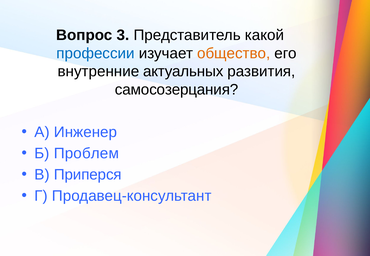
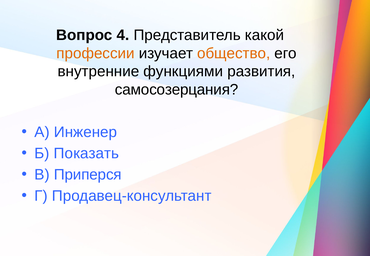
3: 3 -> 4
профессии colour: blue -> orange
актуальных: актуальных -> функциями
Проблем: Проблем -> Показать
